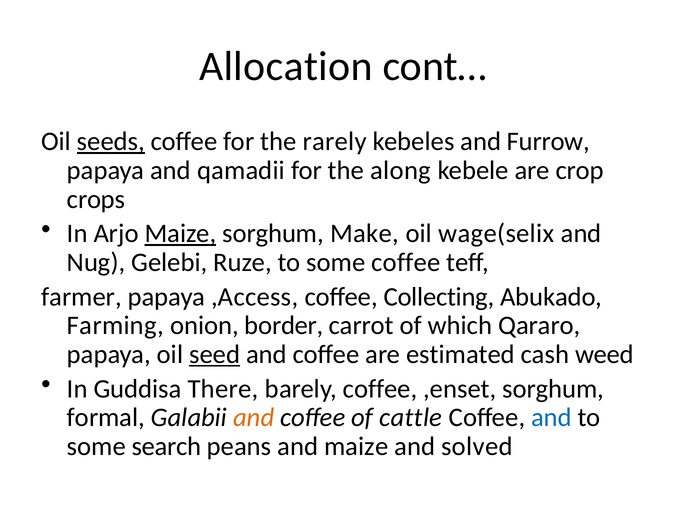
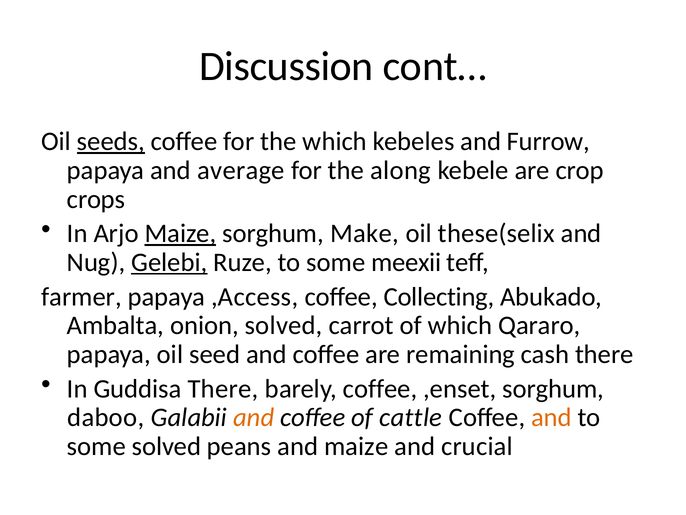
Allocation: Allocation -> Discussion
the rarely: rarely -> which
qamadii: qamadii -> average
wage(selix: wage(selix -> these(selix
Gelebi underline: none -> present
some coffee: coffee -> meexii
Farming: Farming -> Ambalta
onion border: border -> solved
seed underline: present -> none
estimated: estimated -> remaining
cash weed: weed -> there
formal: formal -> daboo
and at (551, 417) colour: blue -> orange
some search: search -> solved
solved: solved -> crucial
